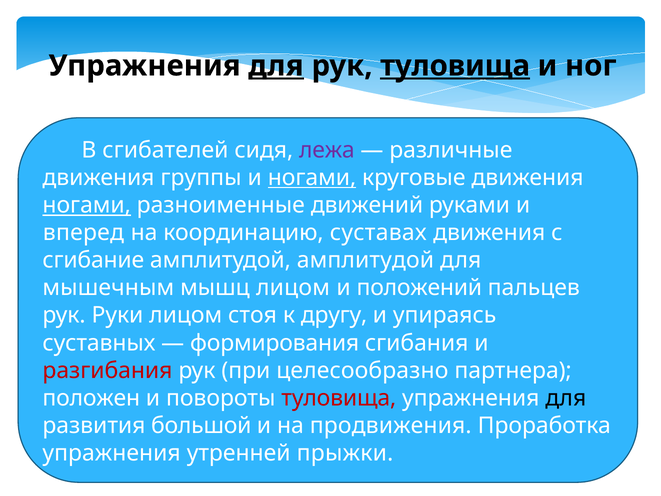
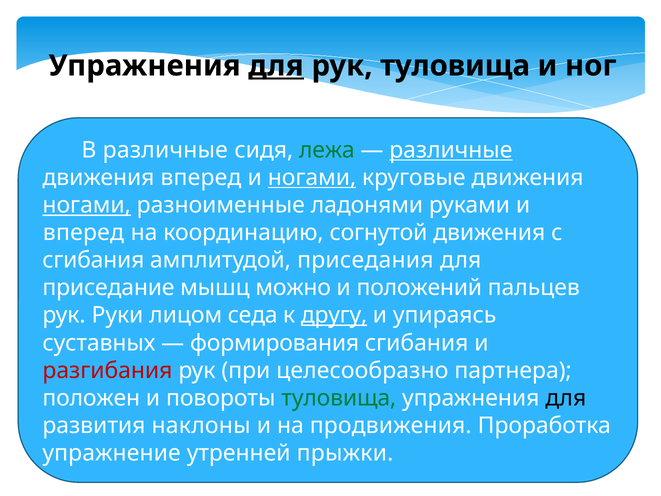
туловища at (455, 66) underline: present -> none
В сгибателей: сгибателей -> различные
лежа colour: purple -> green
различные at (451, 150) underline: none -> present
движения группы: группы -> вперед
движений: движений -> ладонями
суставах: суставах -> согнутой
сгибание at (93, 260): сгибание -> сгибания
амплитудой амплитудой: амплитудой -> приседания
мышечным: мышечным -> приседание
мышц лицом: лицом -> можно
стоя: стоя -> седа
другу underline: none -> present
туловища at (339, 398) colour: red -> green
большой: большой -> наклоны
упражнения at (112, 453): упражнения -> упражнение
